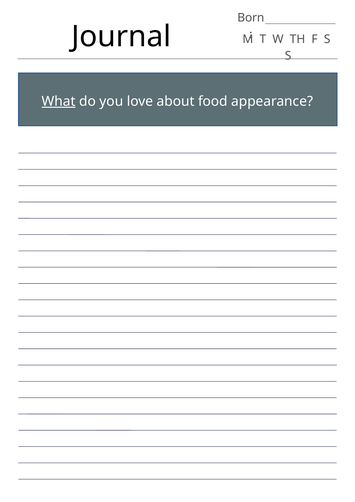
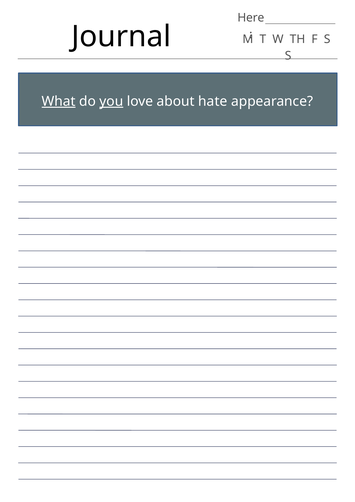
Born: Born -> Here
you underline: none -> present
food: food -> hate
